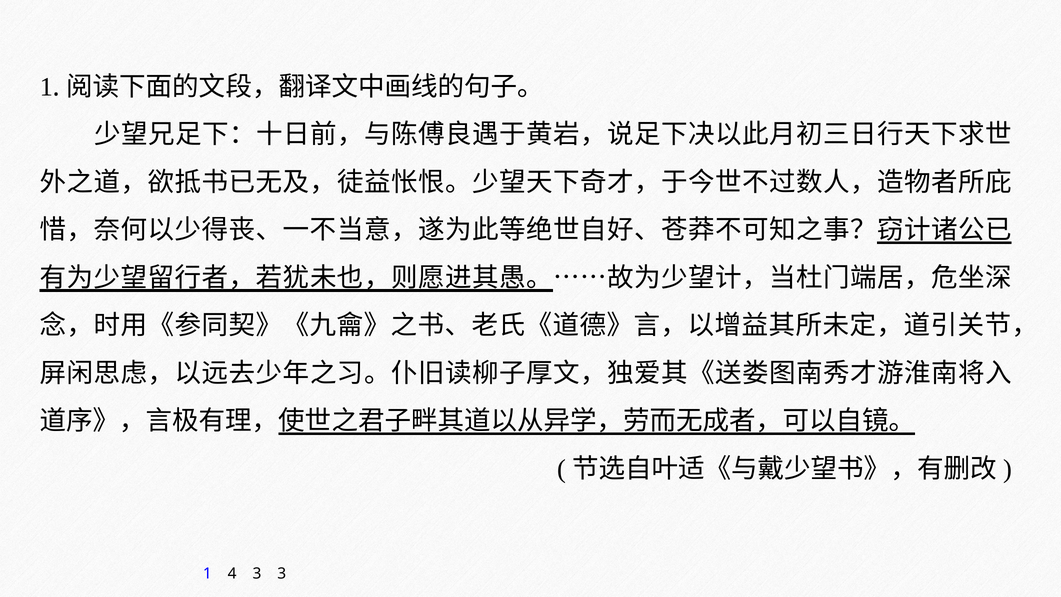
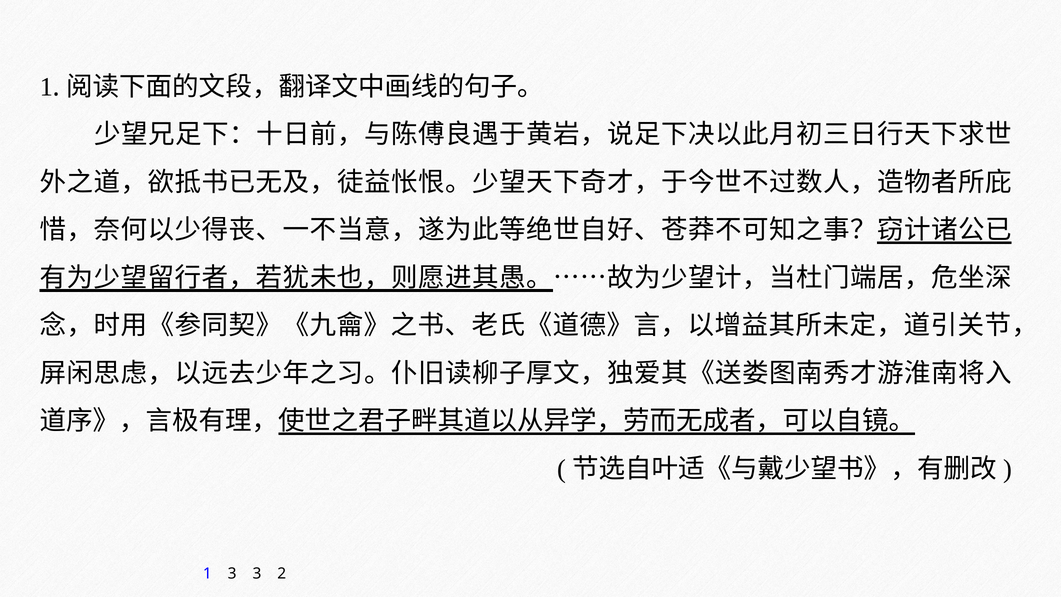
1 4: 4 -> 3
3 3: 3 -> 2
